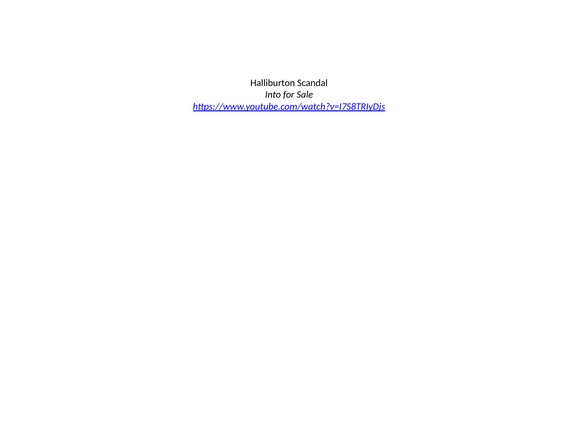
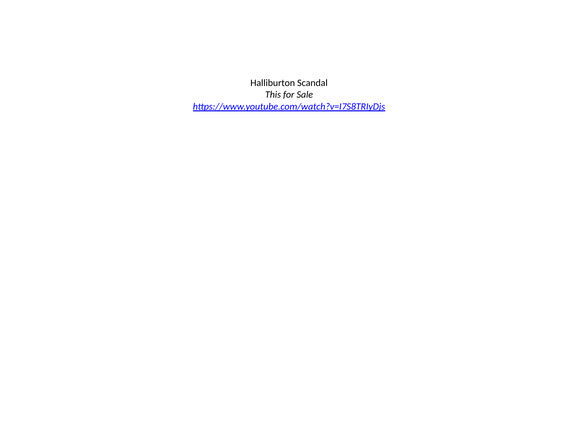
Into: Into -> This
